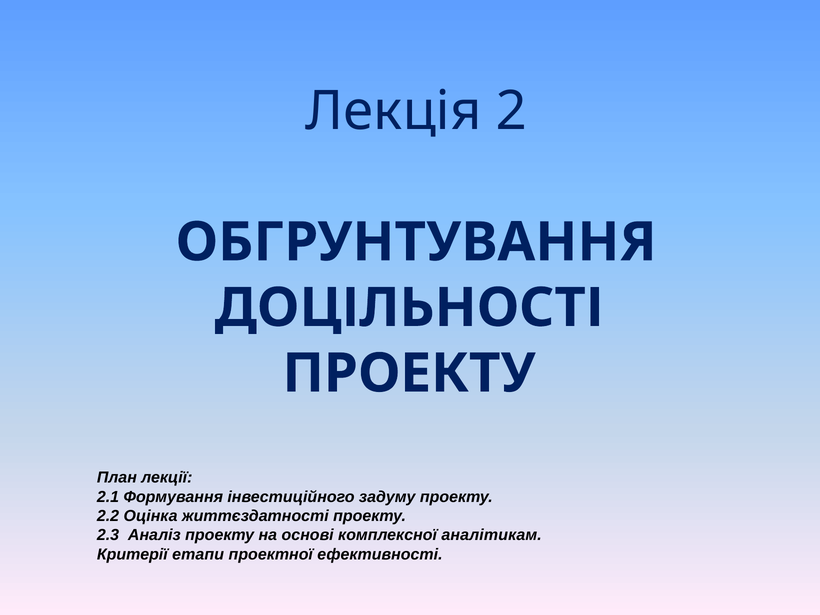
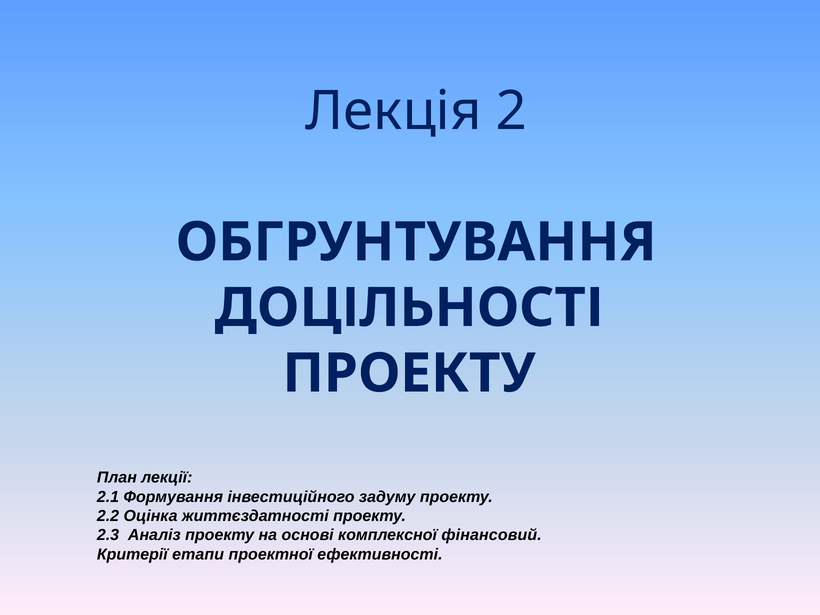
аналітикам: аналітикам -> фінансовий
